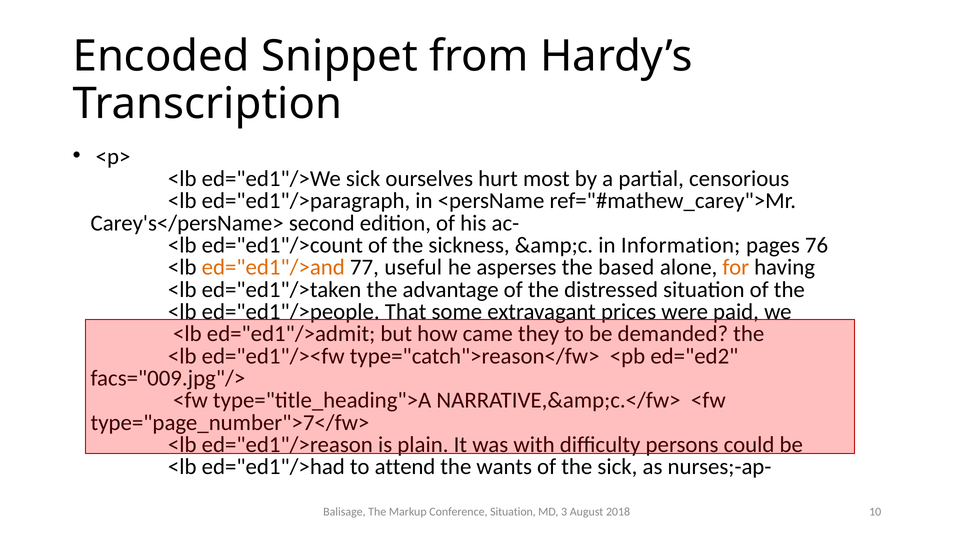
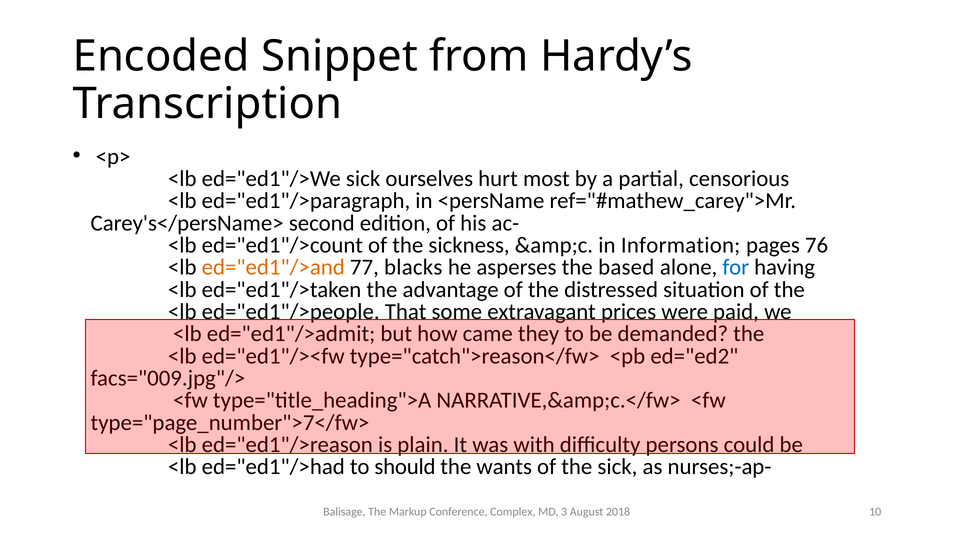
useful: useful -> blacks
for colour: orange -> blue
attend: attend -> should
Conference Situation: Situation -> Complex
